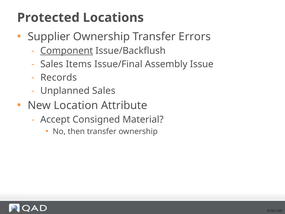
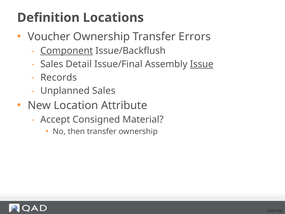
Protected: Protected -> Definition
Supplier: Supplier -> Voucher
Items: Items -> Detail
Issue underline: none -> present
